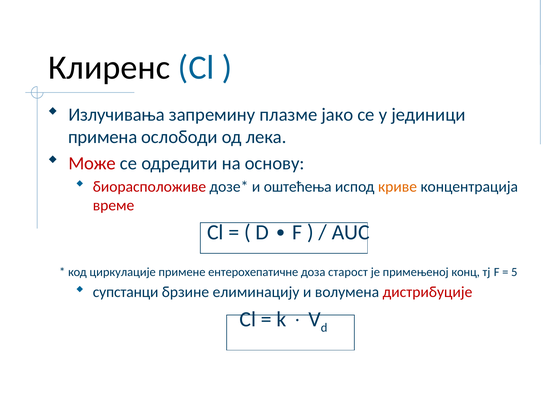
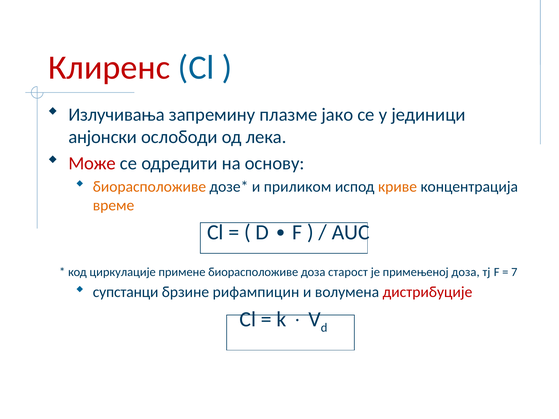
Клиренс colour: black -> red
примена: примена -> анјонски
биорасположиве at (149, 187) colour: red -> orange
оштећења: оштећења -> приликом
време colour: red -> orange
примене ентерохепатичне: ентерохепатичне -> биорасположиве
примењеној конц: конц -> доза
5: 5 -> 7
елиминацију: елиминацију -> рифампицин
